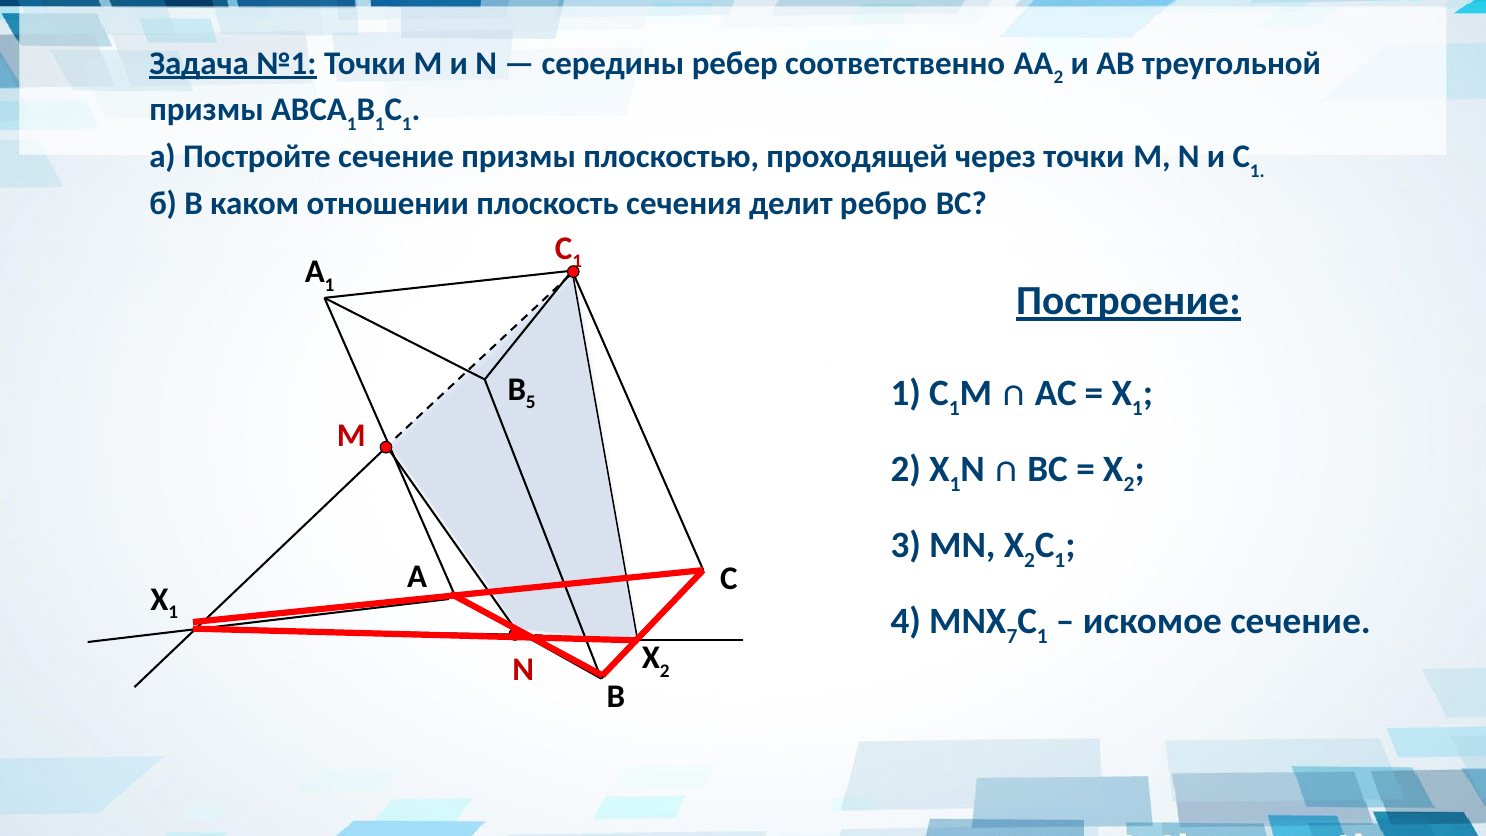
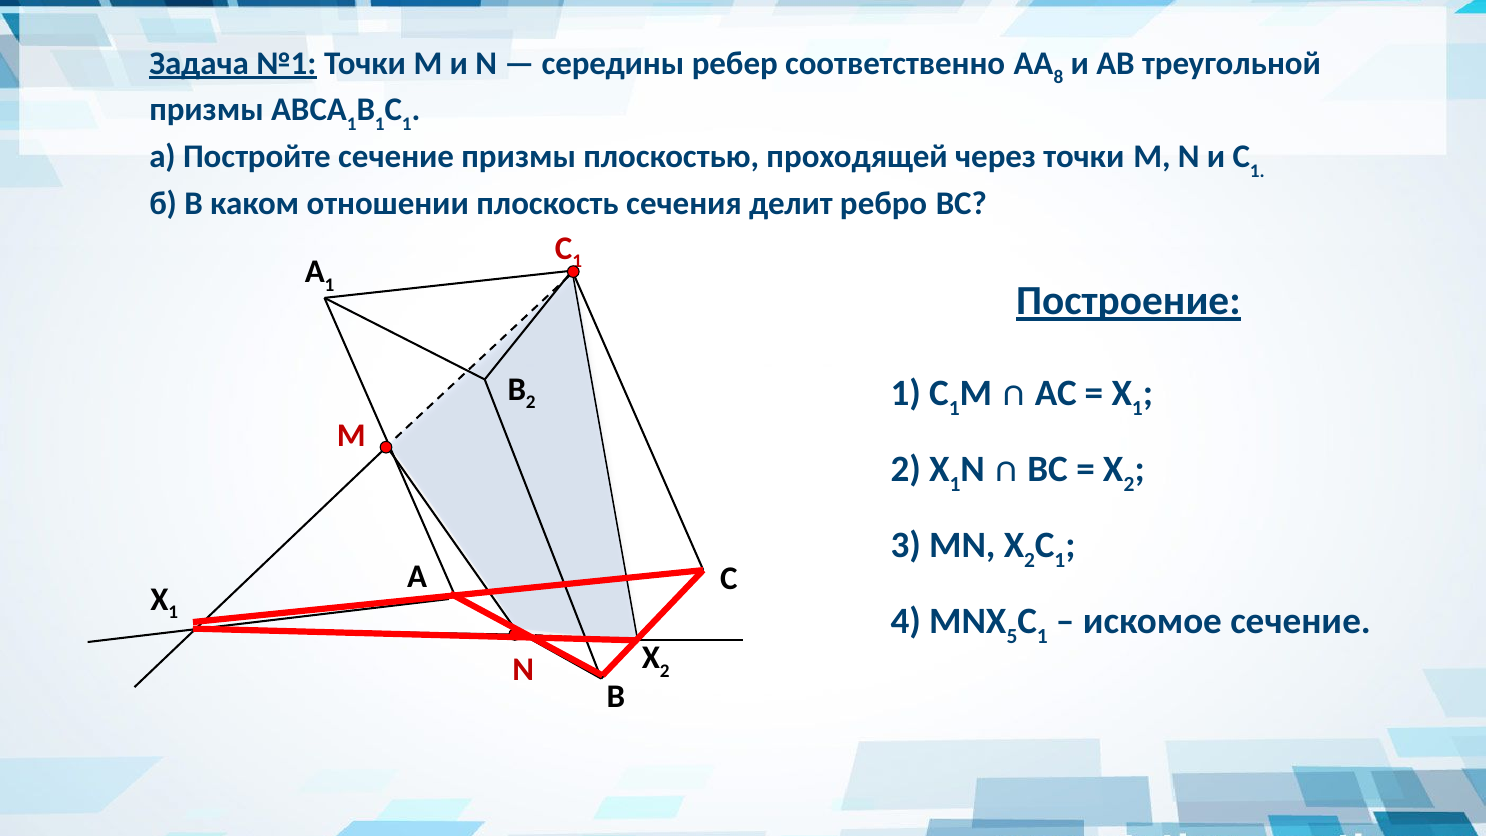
2 at (1058, 78): 2 -> 8
B 5: 5 -> 2
7: 7 -> 5
